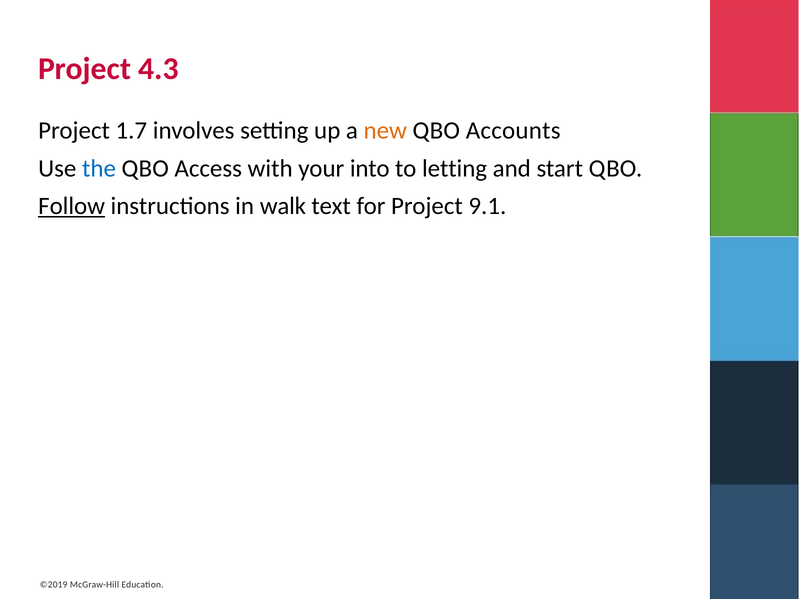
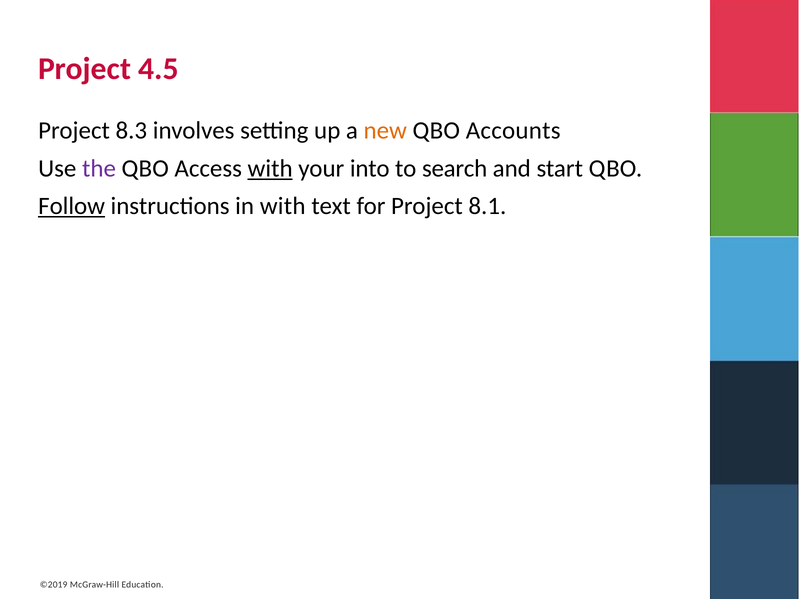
4.3: 4.3 -> 4.5
1.7: 1.7 -> 8.3
the colour: blue -> purple
with at (270, 168) underline: none -> present
letting: letting -> search
in walk: walk -> with
9.1: 9.1 -> 8.1
